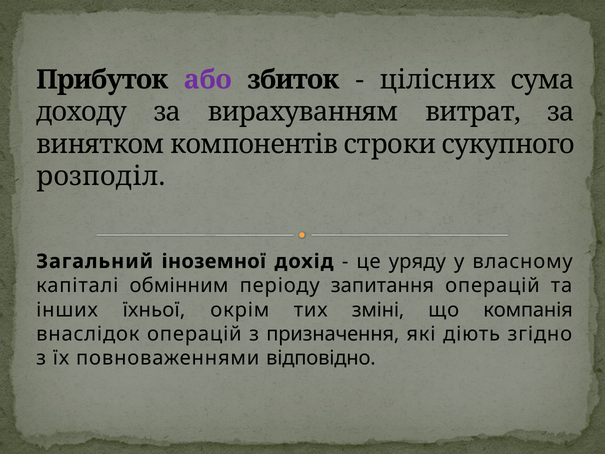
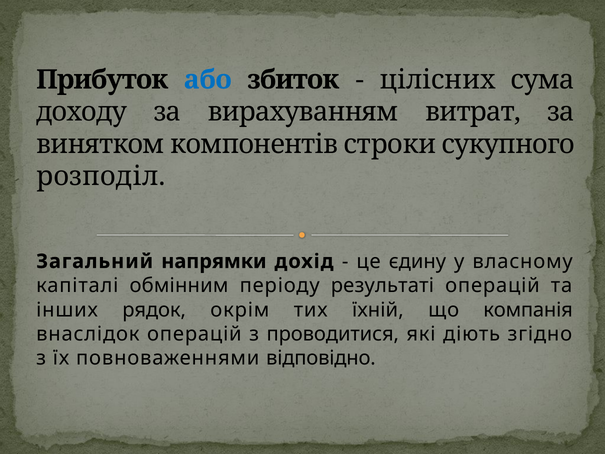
або colour: purple -> blue
іноземної: іноземної -> напрямки
уряду: уряду -> єдину
запитання: запитання -> результаті
їхньої: їхньої -> рядок
зміні: зміні -> їхній
призначення: призначення -> проводитися
